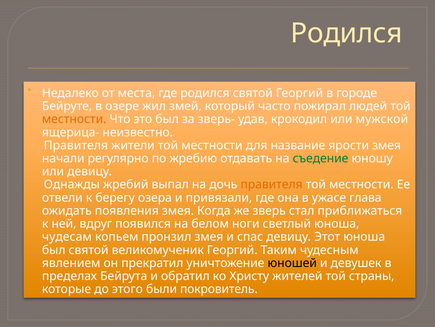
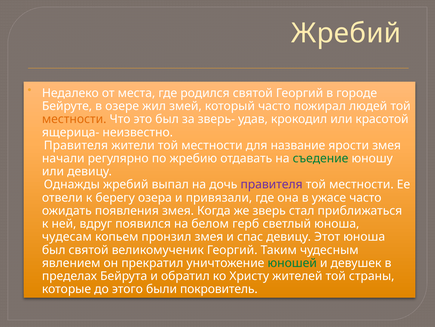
Родился at (347, 33): Родился -> Жребий
мужской: мужской -> красотой
правителя at (272, 184) colour: orange -> purple
ужасе глава: глава -> часто
ноги: ноги -> герб
юношей colour: black -> green
